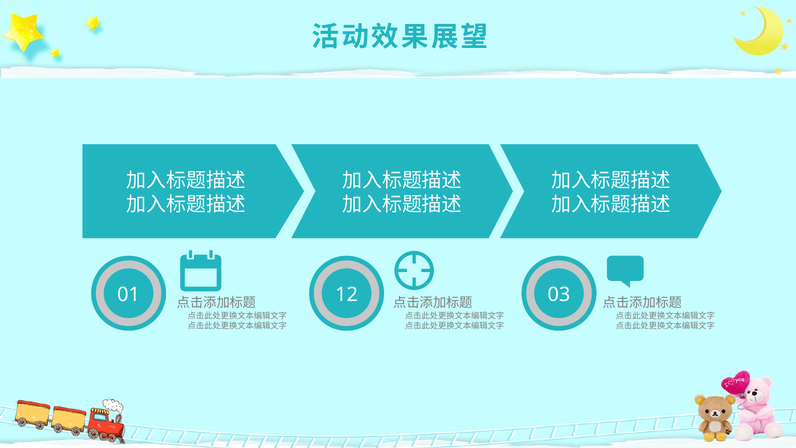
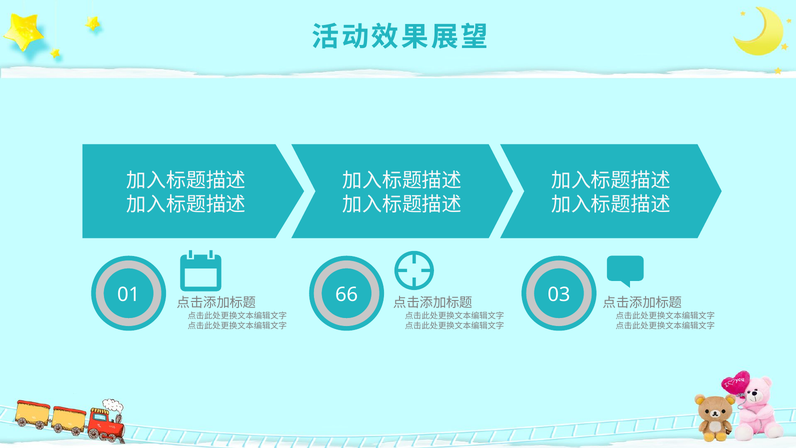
12: 12 -> 66
